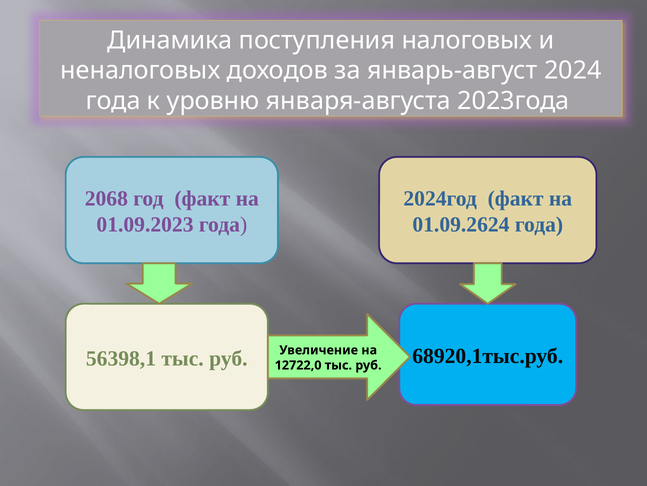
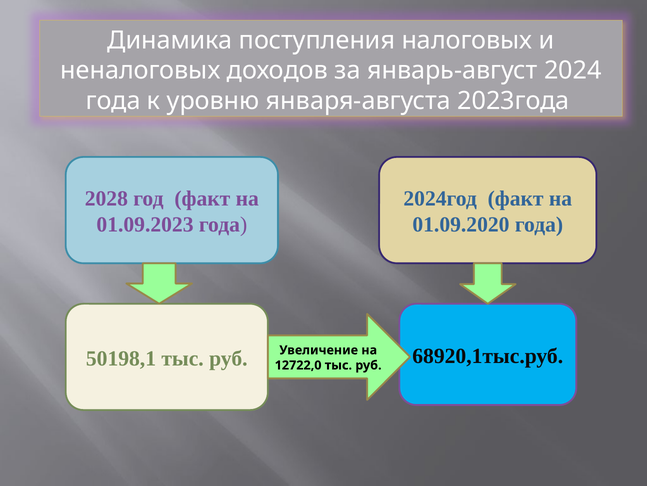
2068: 2068 -> 2028
01.09.2624: 01.09.2624 -> 01.09.2020
56398,1: 56398,1 -> 50198,1
